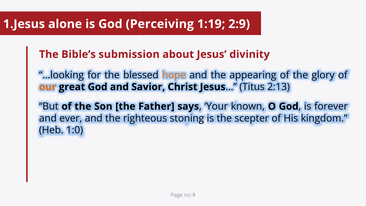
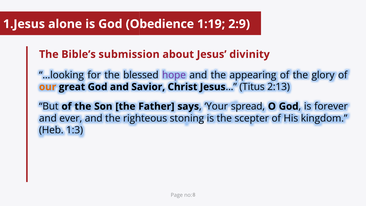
Perceiving: Perceiving -> Obedience
hope colour: orange -> purple
known: known -> spread
1:0: 1:0 -> 1:3
